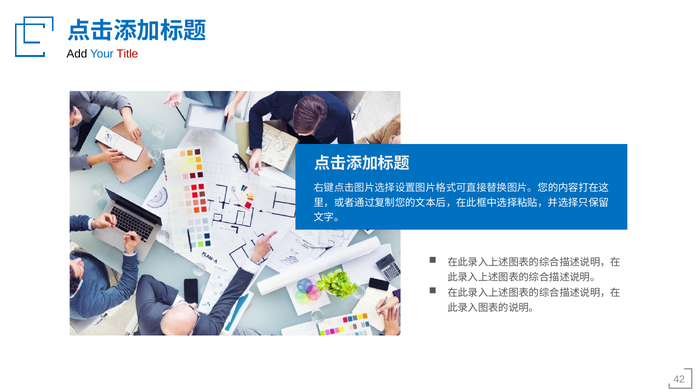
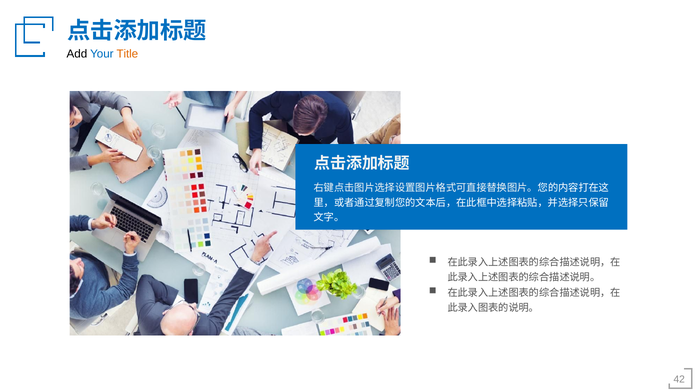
Title colour: red -> orange
